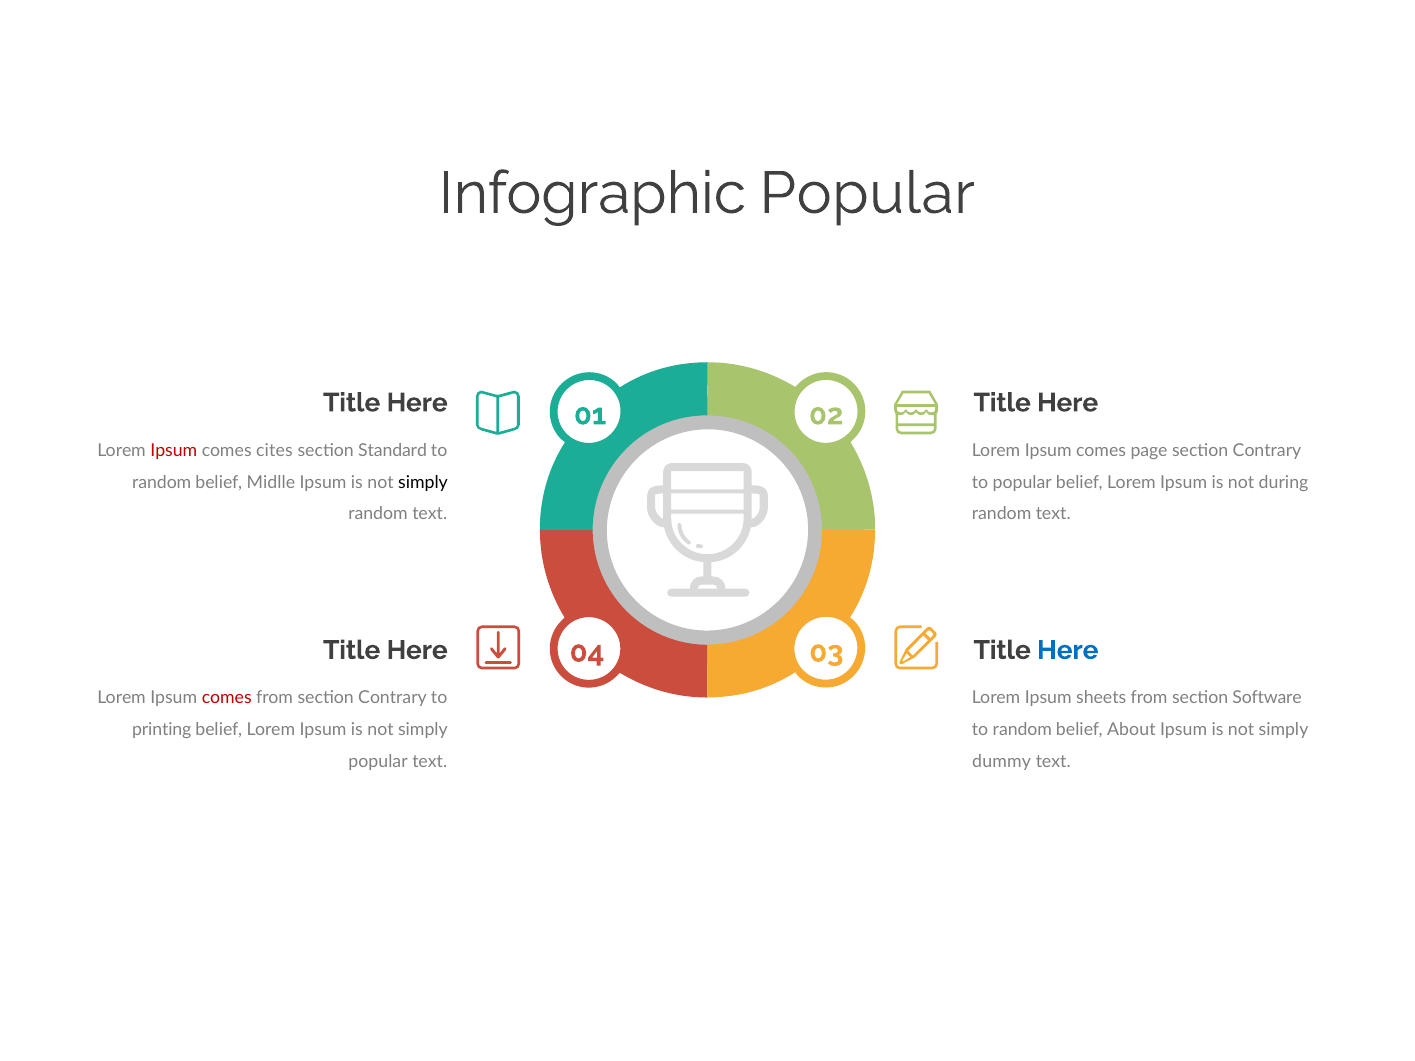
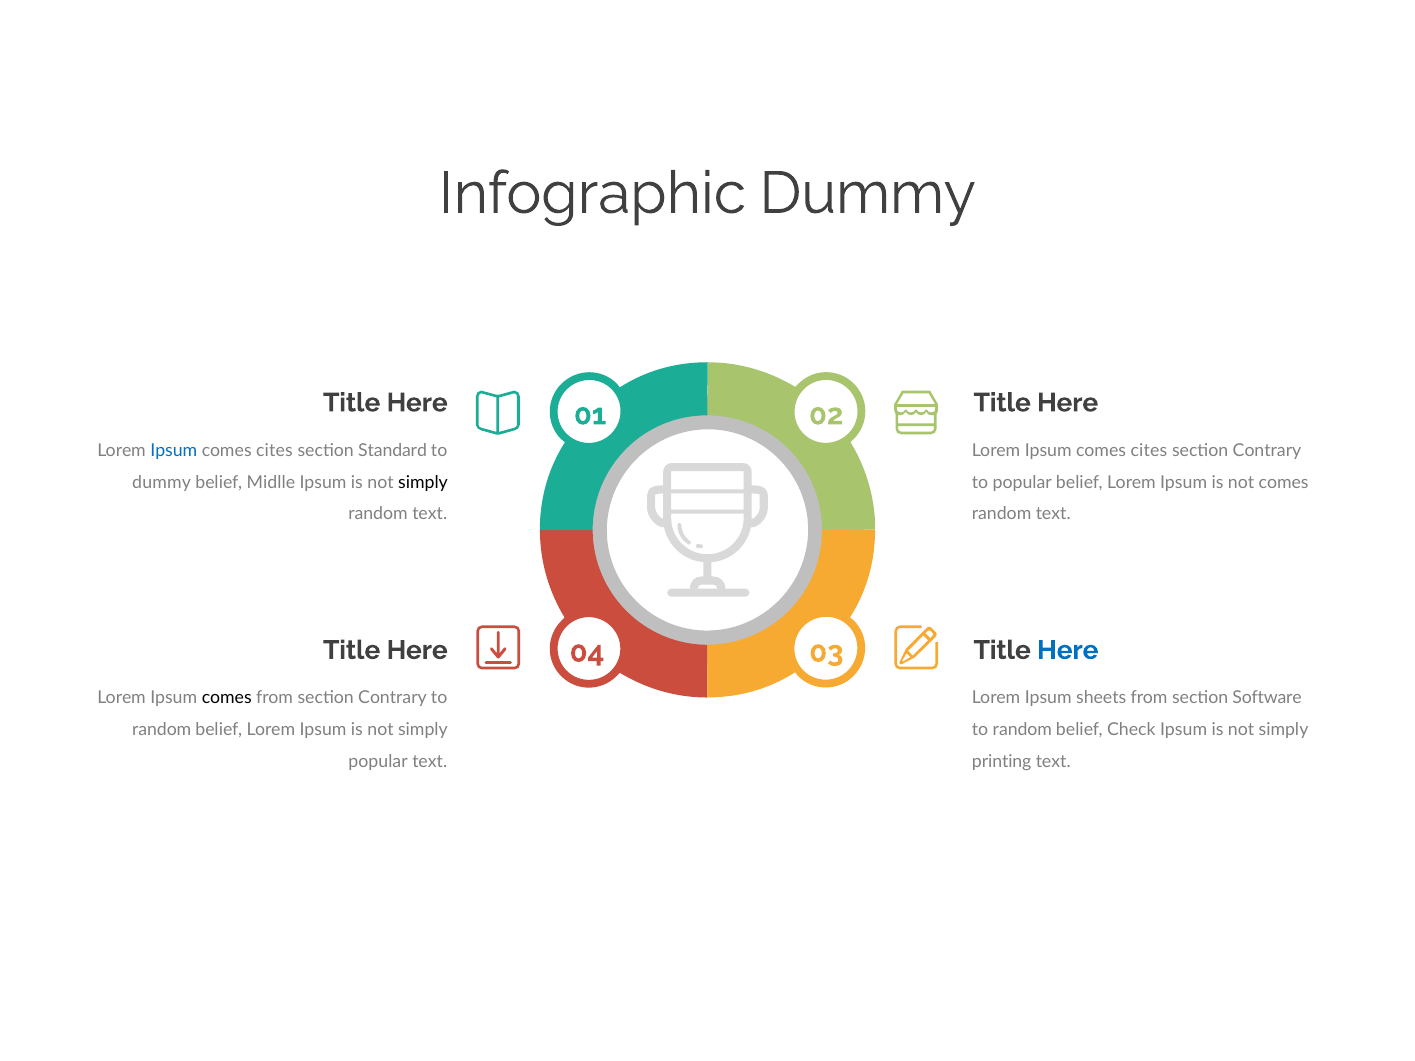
Infographic Popular: Popular -> Dummy
Ipsum at (174, 450) colour: red -> blue
page at (1149, 450): page -> cites
random at (162, 482): random -> dummy
not during: during -> comes
comes at (227, 698) colour: red -> black
printing at (162, 730): printing -> random
About: About -> Check
dummy: dummy -> printing
